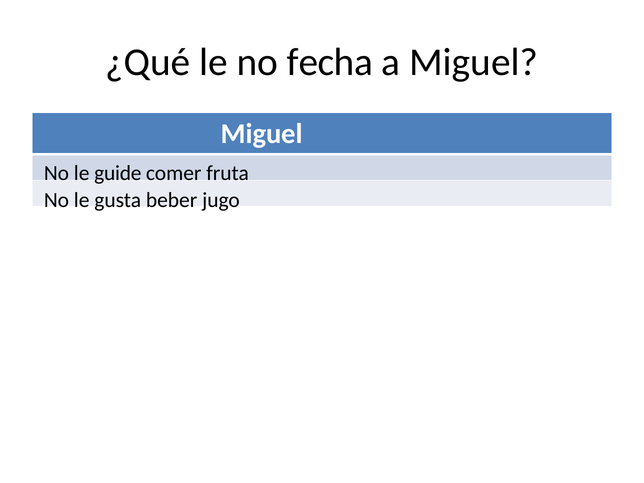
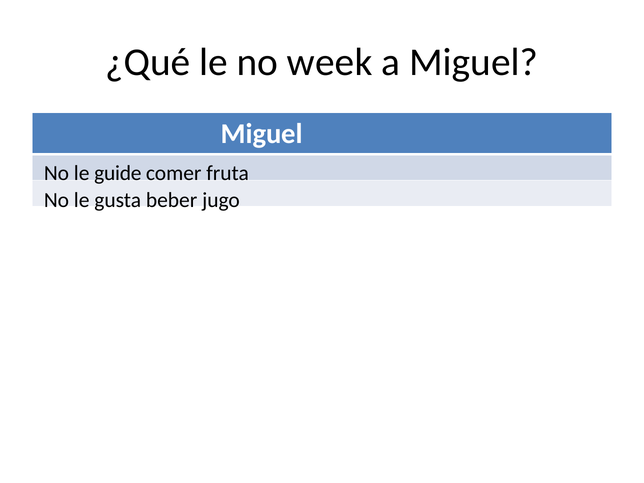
fecha: fecha -> week
